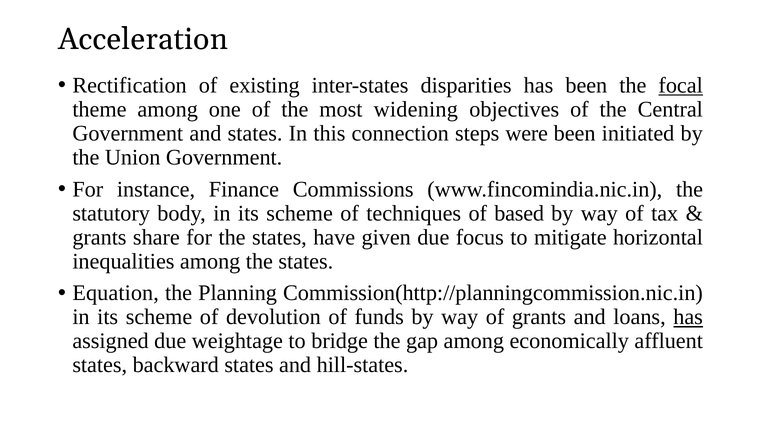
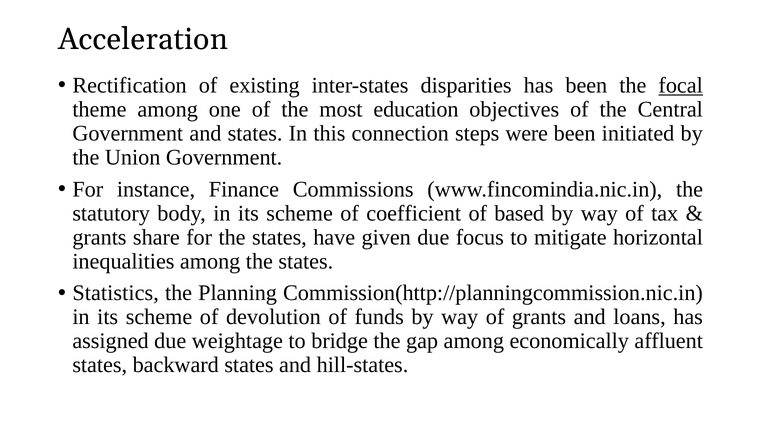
widening: widening -> education
techniques: techniques -> coefficient
Equation: Equation -> Statistics
has at (688, 317) underline: present -> none
